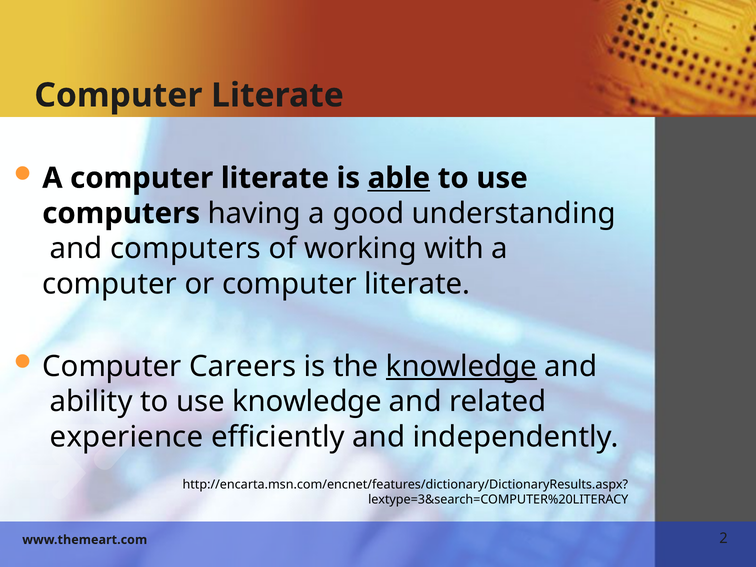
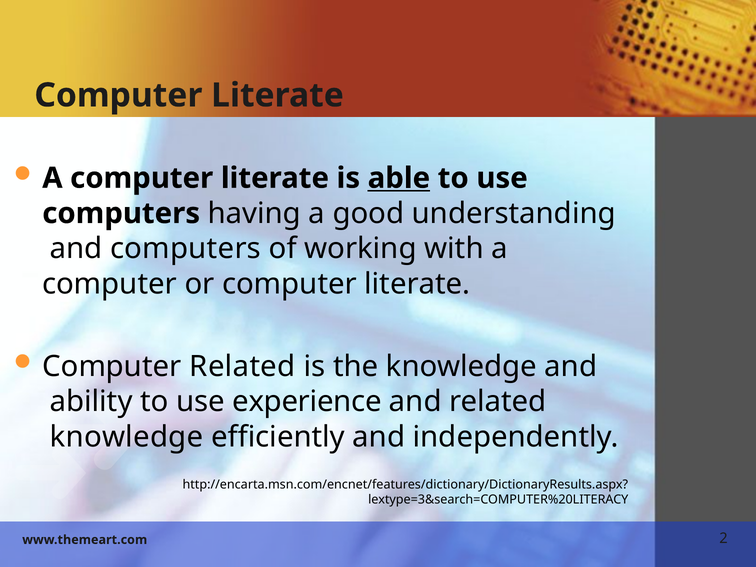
Computer Careers: Careers -> Related
knowledge at (461, 366) underline: present -> none
use knowledge: knowledge -> experience
experience at (127, 437): experience -> knowledge
